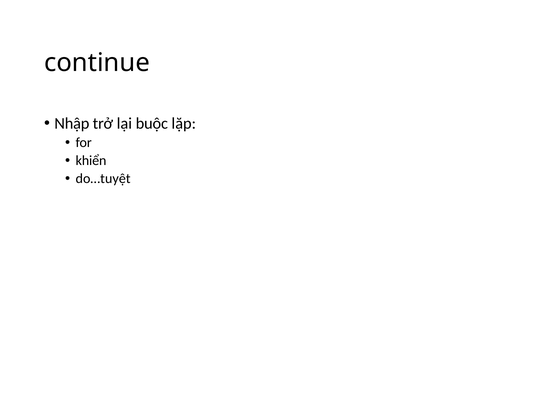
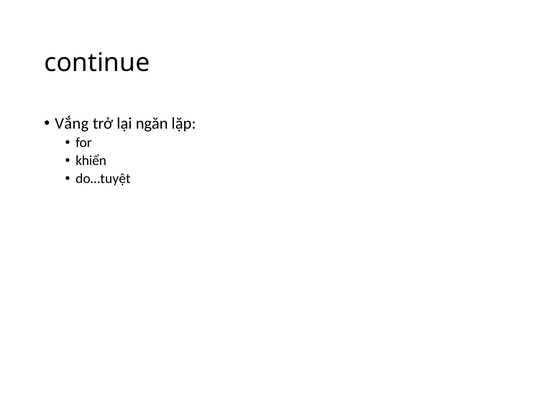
Nhập: Nhập -> Vắng
buộc: buộc -> ngăn
